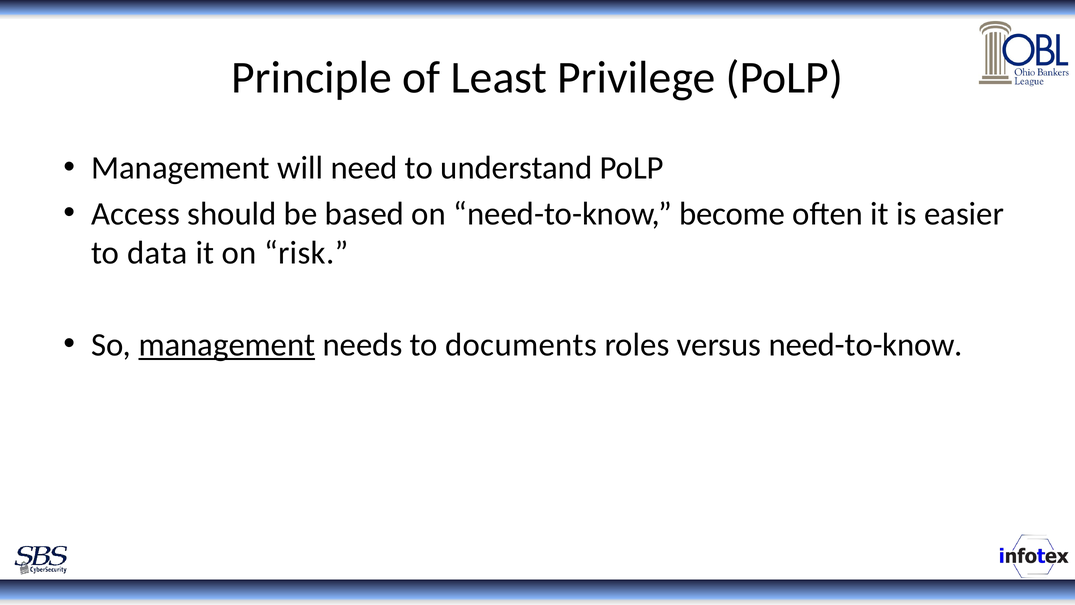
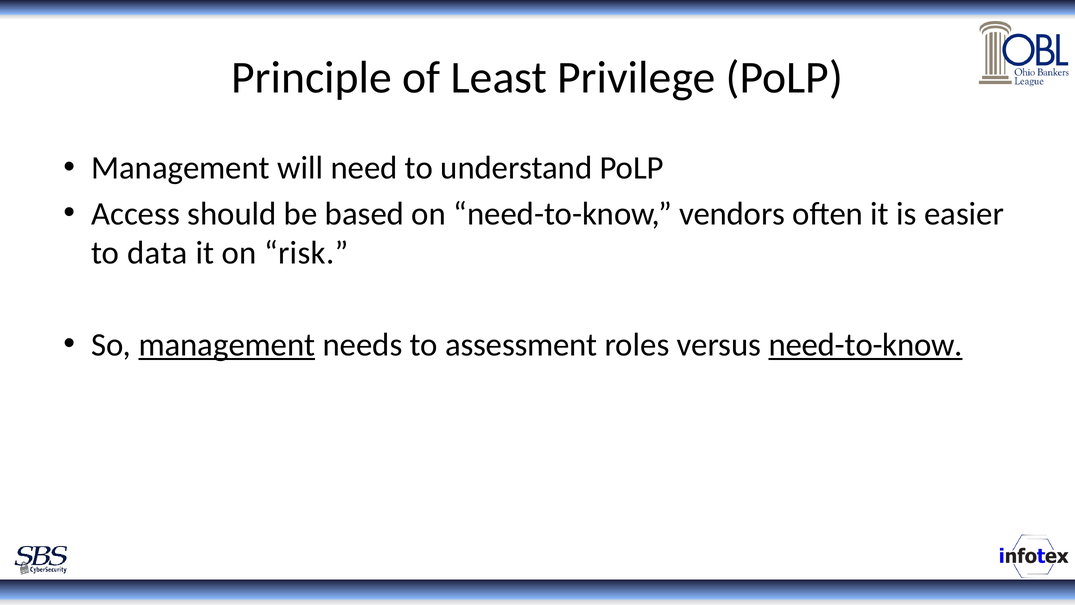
become: become -> vendors
documents: documents -> assessment
need-to-know at (866, 345) underline: none -> present
